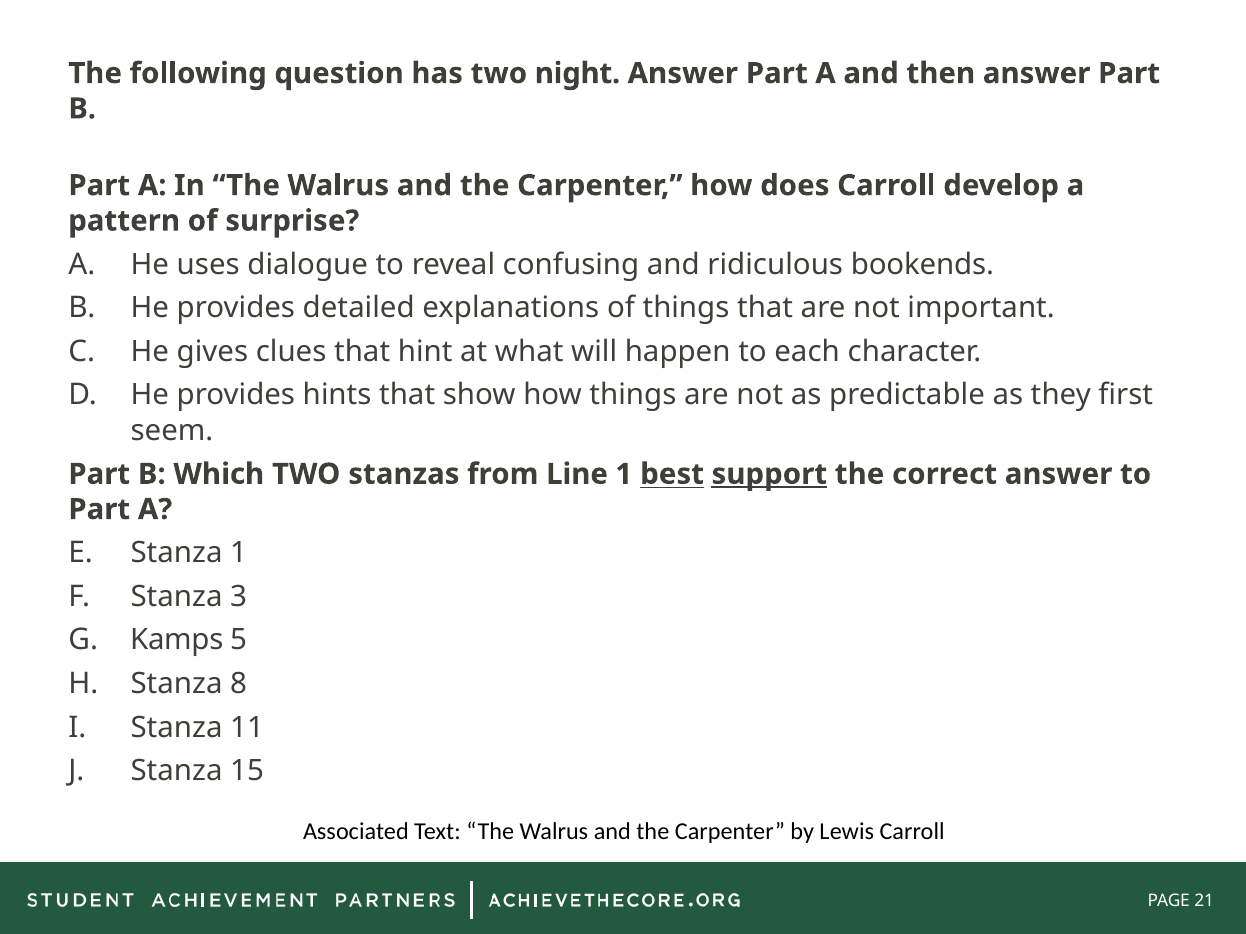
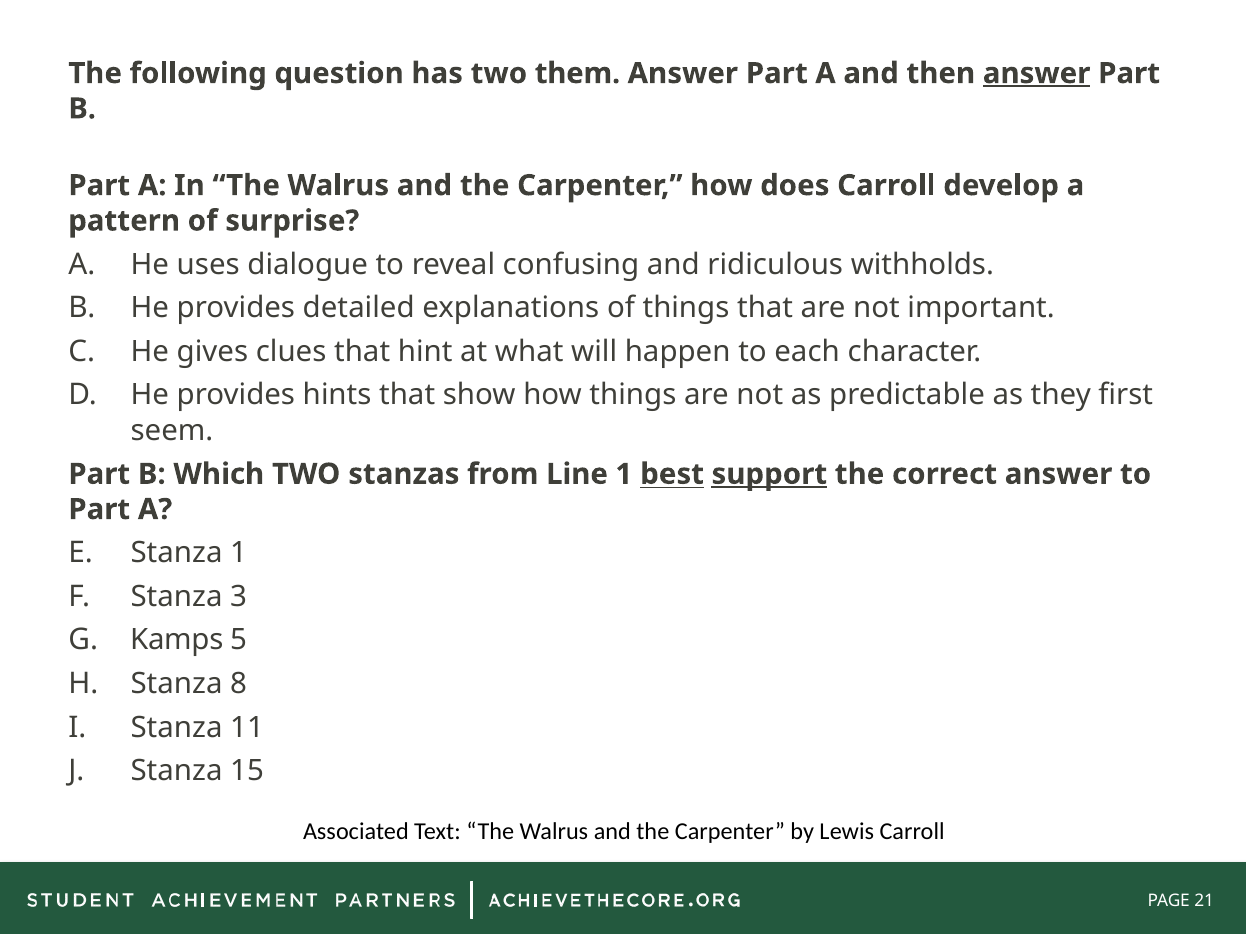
night: night -> them
answer at (1037, 73) underline: none -> present
bookends: bookends -> withholds
